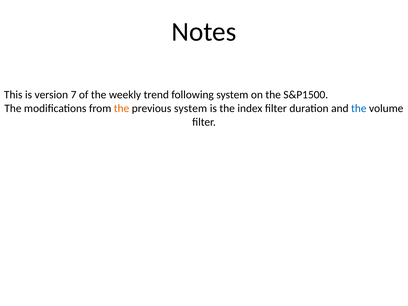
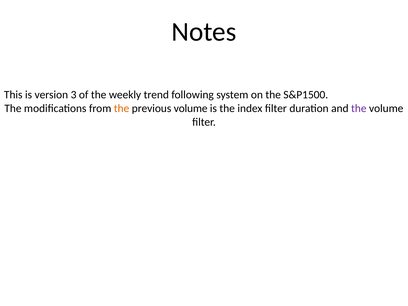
7: 7 -> 3
previous system: system -> volume
the at (359, 108) colour: blue -> purple
